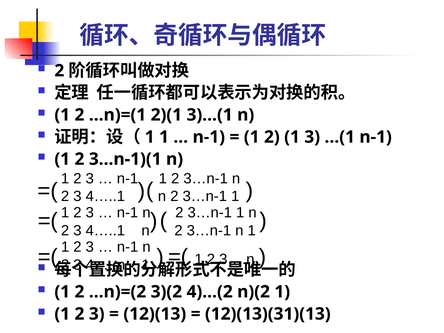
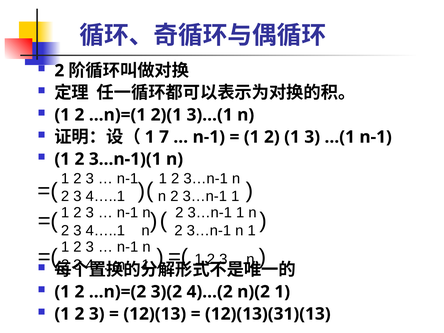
1 1: 1 -> 7
